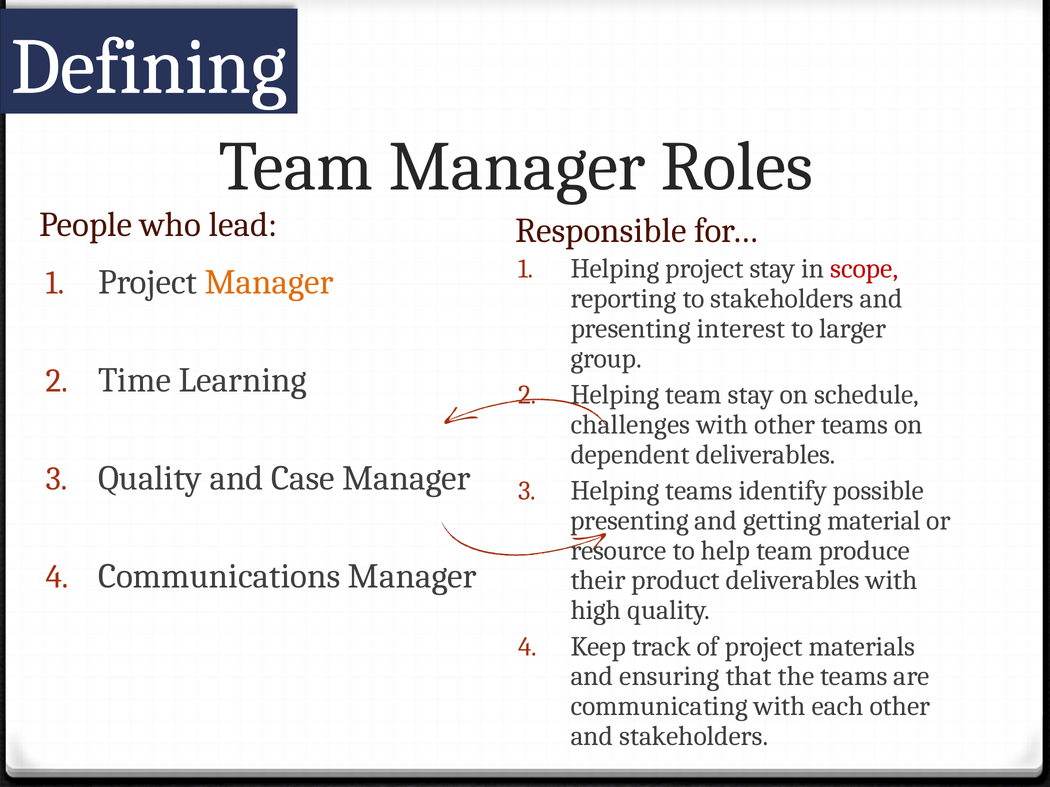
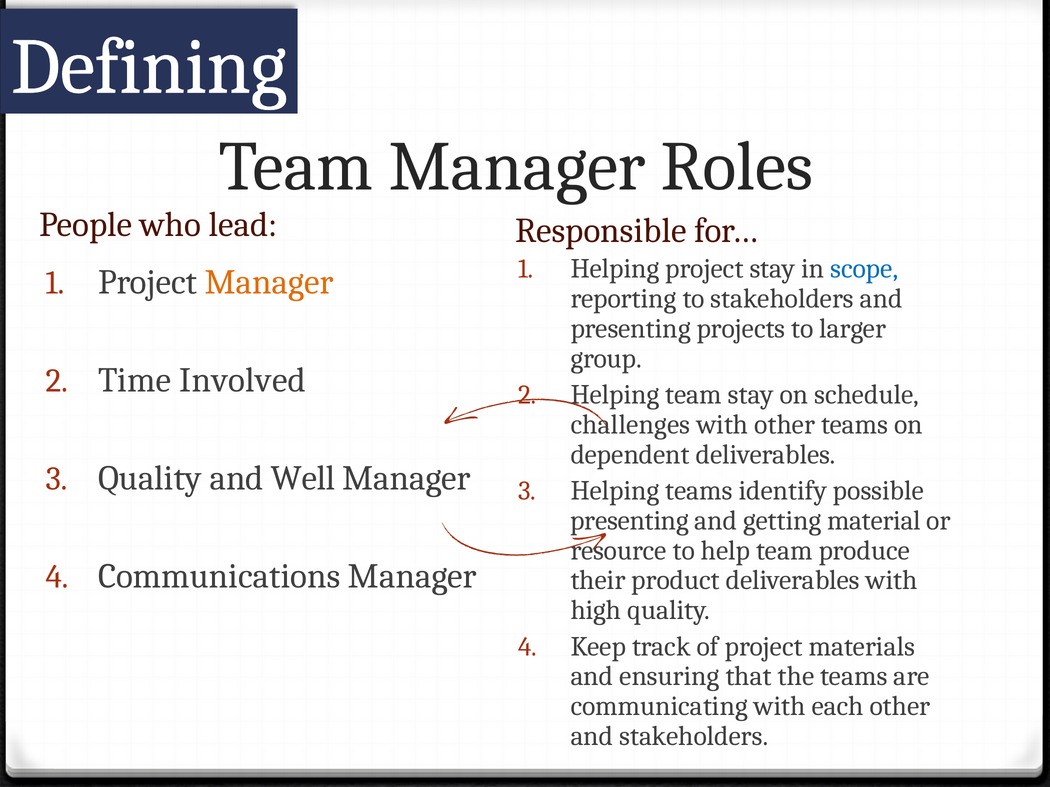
scope colour: red -> blue
interest: interest -> projects
Learning: Learning -> Involved
Case: Case -> Well
